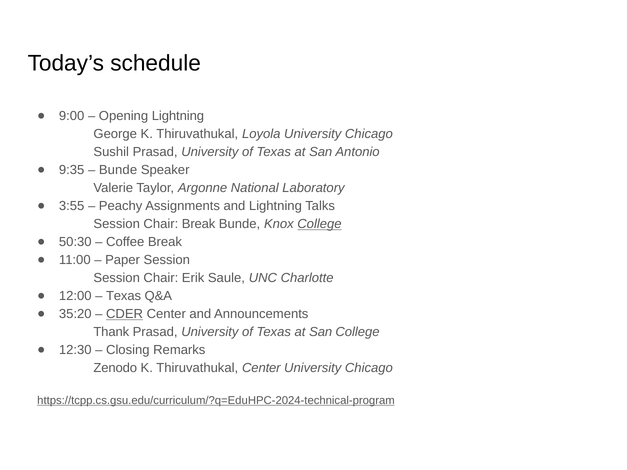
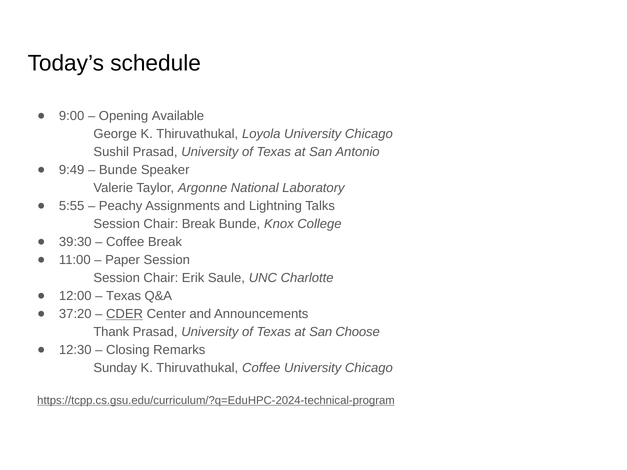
Opening Lightning: Lightning -> Available
9:35: 9:35 -> 9:49
3:55: 3:55 -> 5:55
College at (319, 224) underline: present -> none
50:30: 50:30 -> 39:30
35:20: 35:20 -> 37:20
San College: College -> Choose
Zenodo: Zenodo -> Sunday
Thiruvathukal Center: Center -> Coffee
